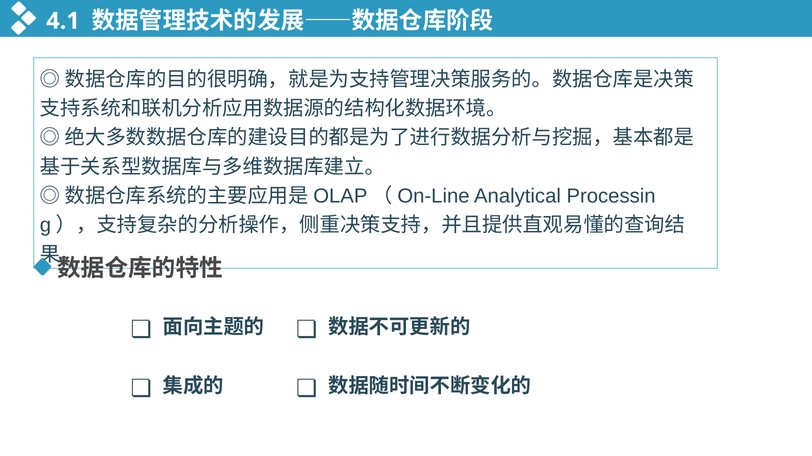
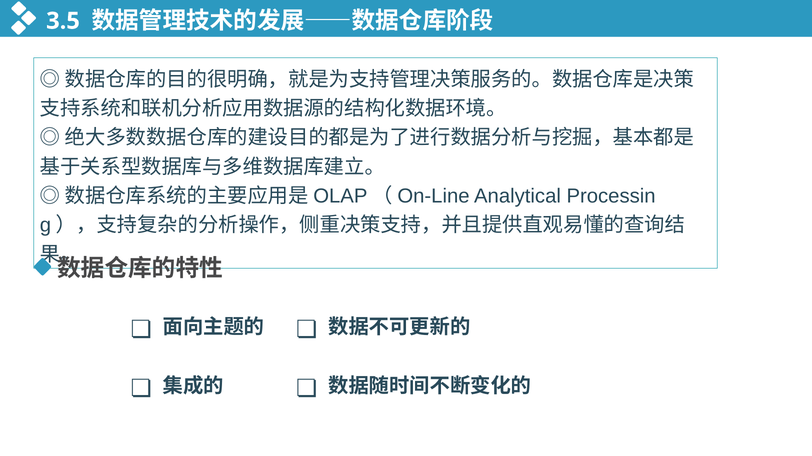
4.1: 4.1 -> 3.5
